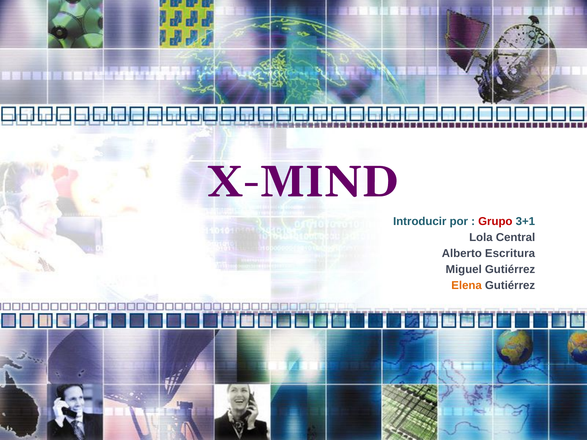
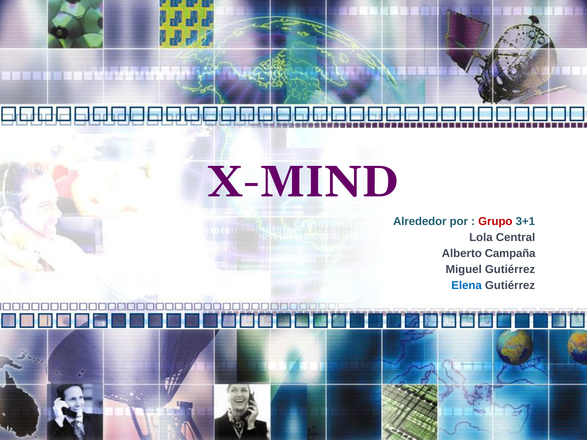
Introducir: Introducir -> Alrededor
Escritura: Escritura -> Campaña
Elena colour: orange -> blue
